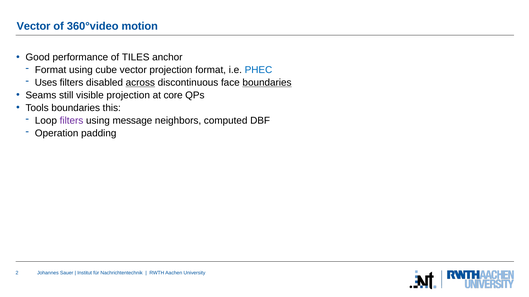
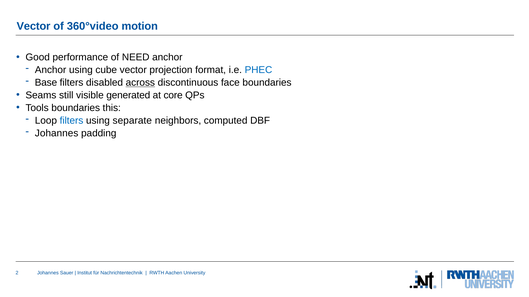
TILES: TILES -> NEED
Format at (51, 70): Format -> Anchor
Uses: Uses -> Base
boundaries at (267, 83) underline: present -> none
visible projection: projection -> generated
filters at (72, 121) colour: purple -> blue
message: message -> separate
Operation at (57, 133): Operation -> Johannes
